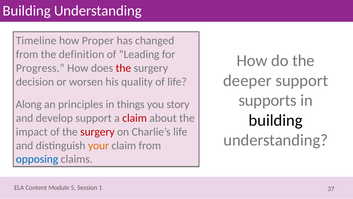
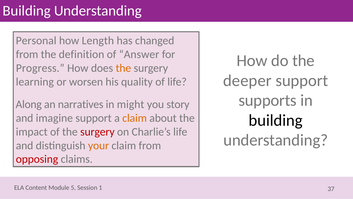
Timeline: Timeline -> Personal
Proper: Proper -> Length
Leading: Leading -> Answer
the at (123, 68) colour: red -> orange
decision: decision -> learning
principles: principles -> narratives
things: things -> might
develop: develop -> imagine
claim at (135, 118) colour: red -> orange
opposing colour: blue -> red
